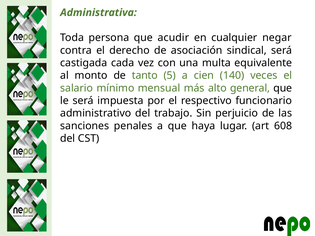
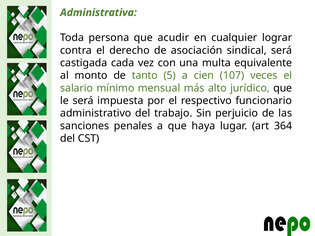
negar: negar -> lograr
140: 140 -> 107
general: general -> jurídico
608: 608 -> 364
